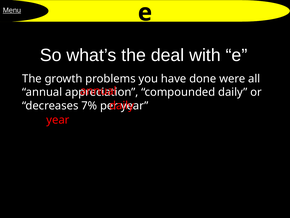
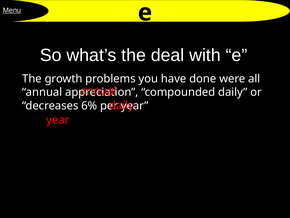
7%: 7% -> 6%
